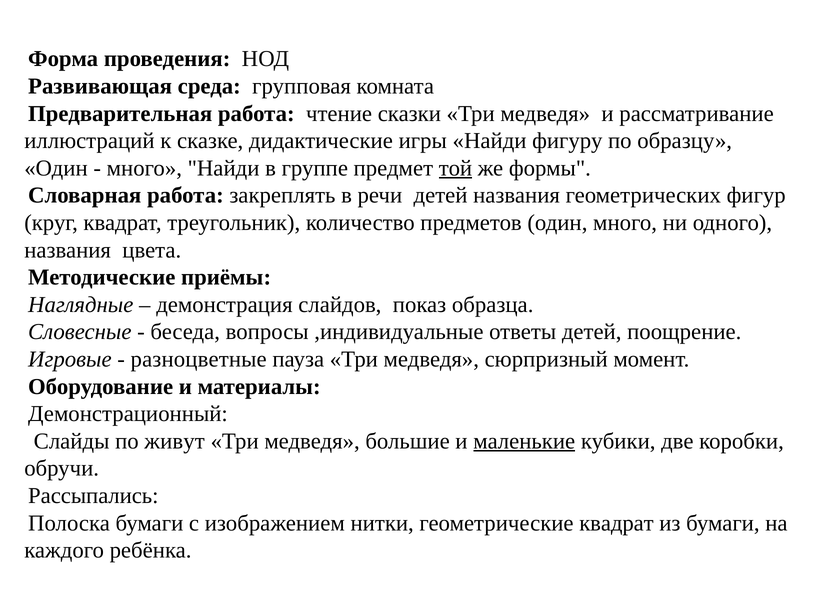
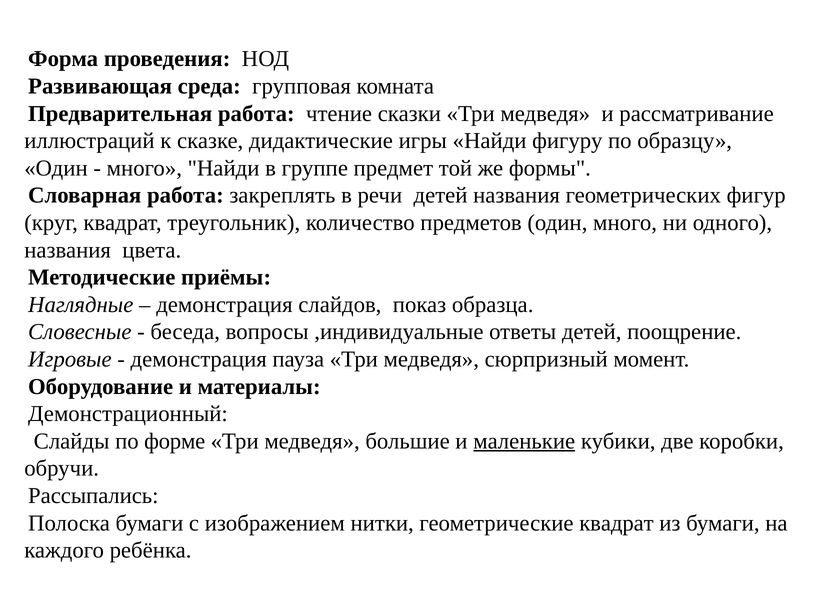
той underline: present -> none
разноцветные at (199, 359): разноцветные -> демонстрация
живут: живут -> форме
